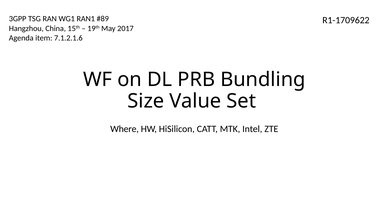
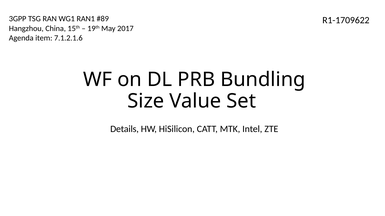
Where: Where -> Details
